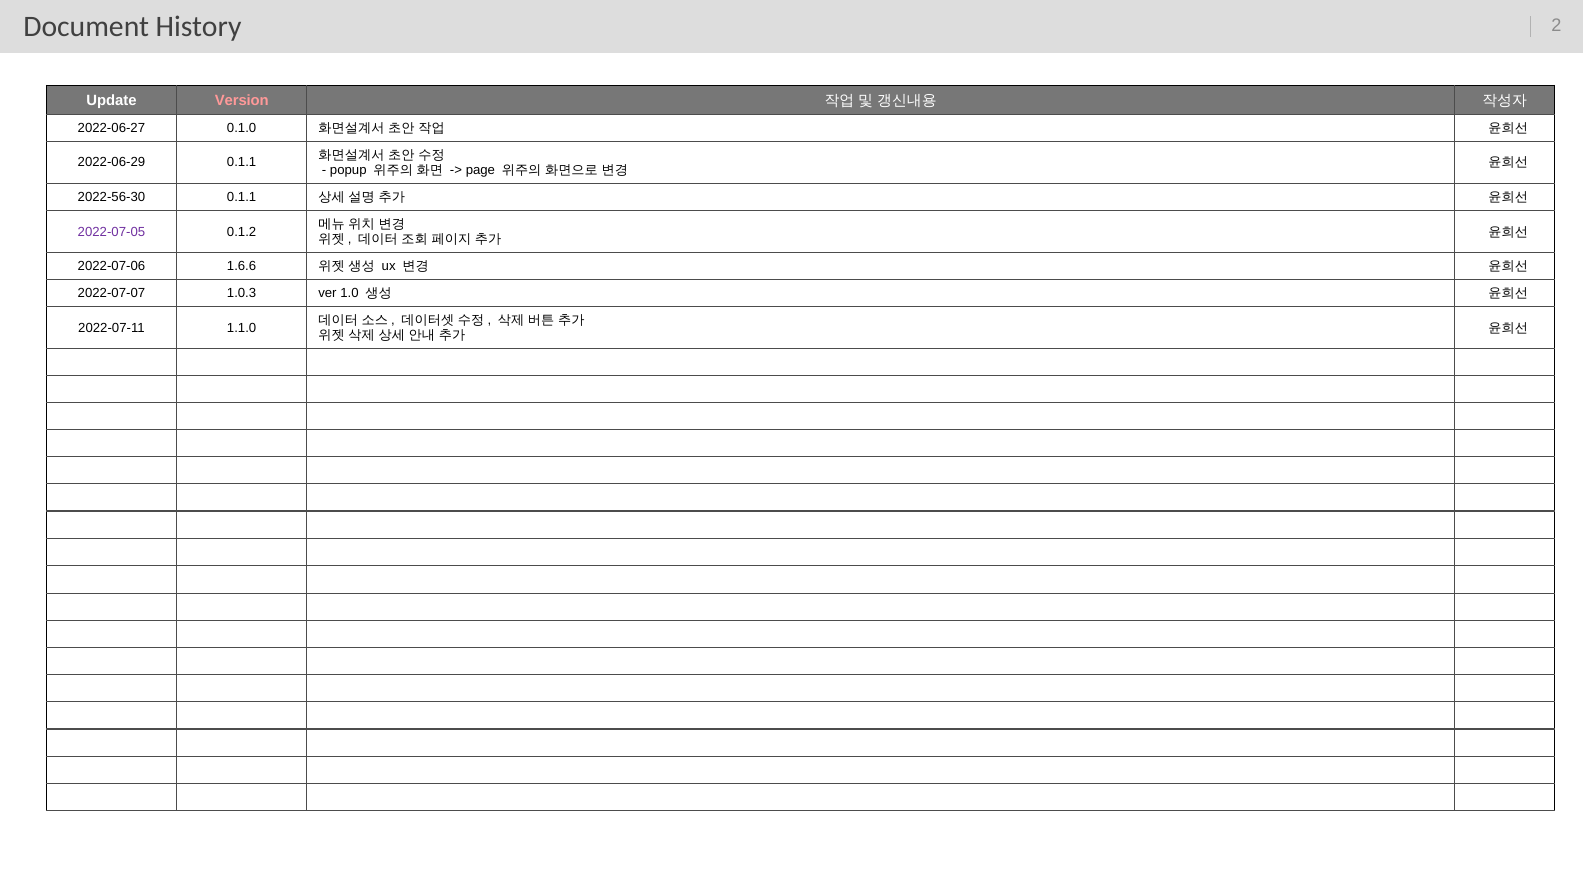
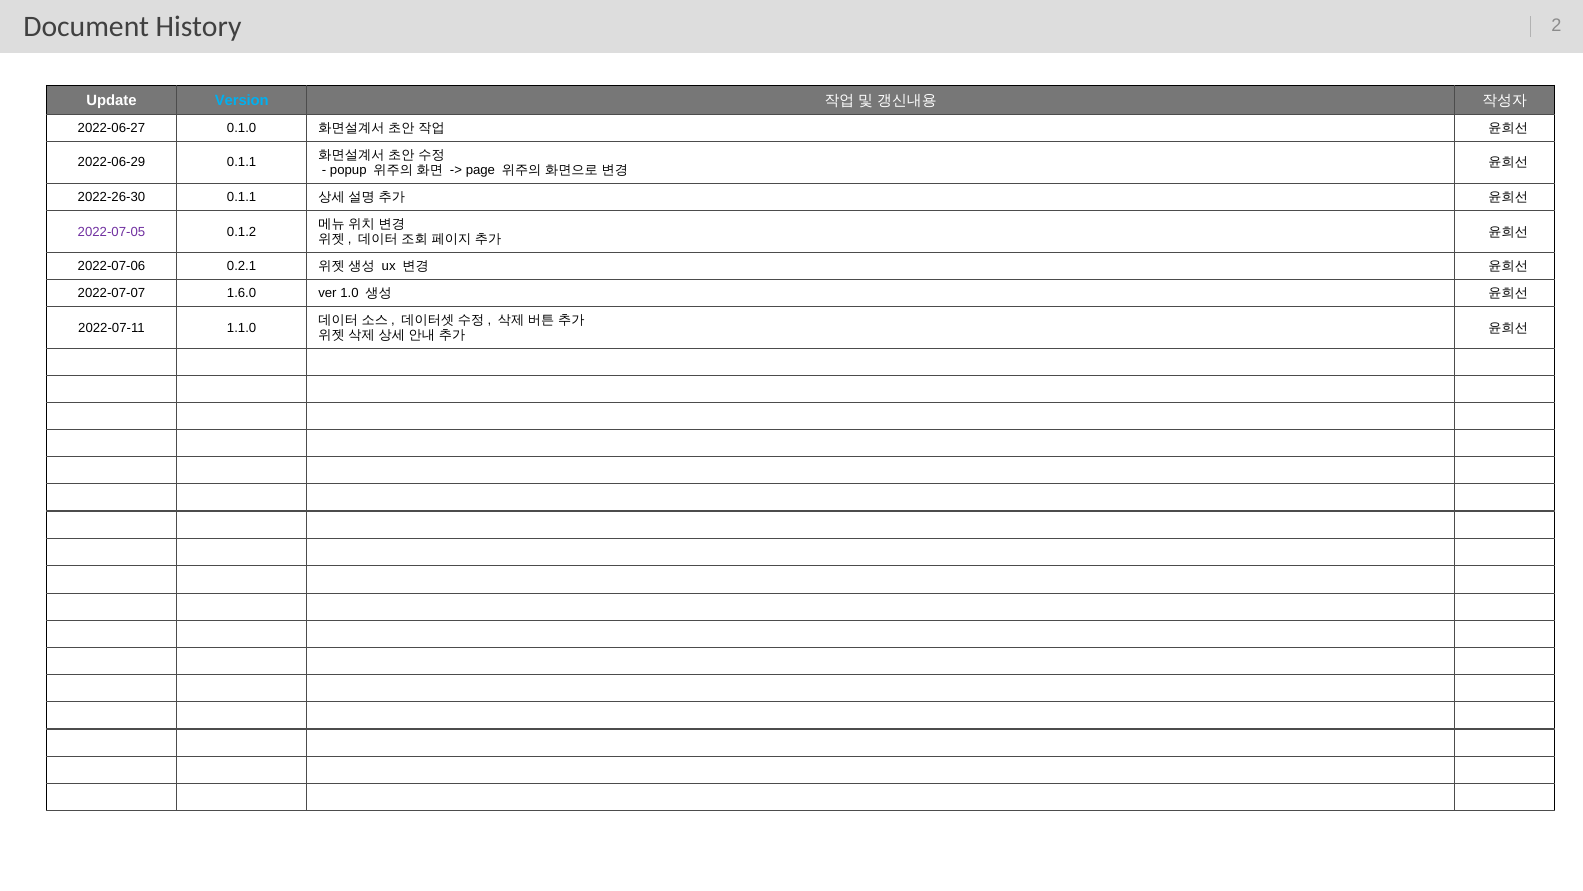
Version colour: pink -> light blue
2022-56-30: 2022-56-30 -> 2022-26-30
1.6.6: 1.6.6 -> 0.2.1
1.0.3: 1.0.3 -> 1.6.0
